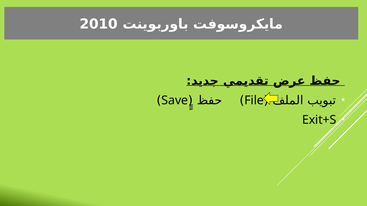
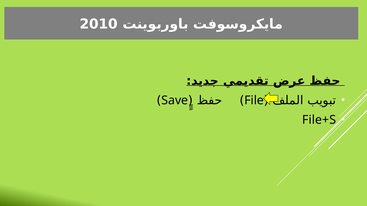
Exit+S: Exit+S -> File+S
